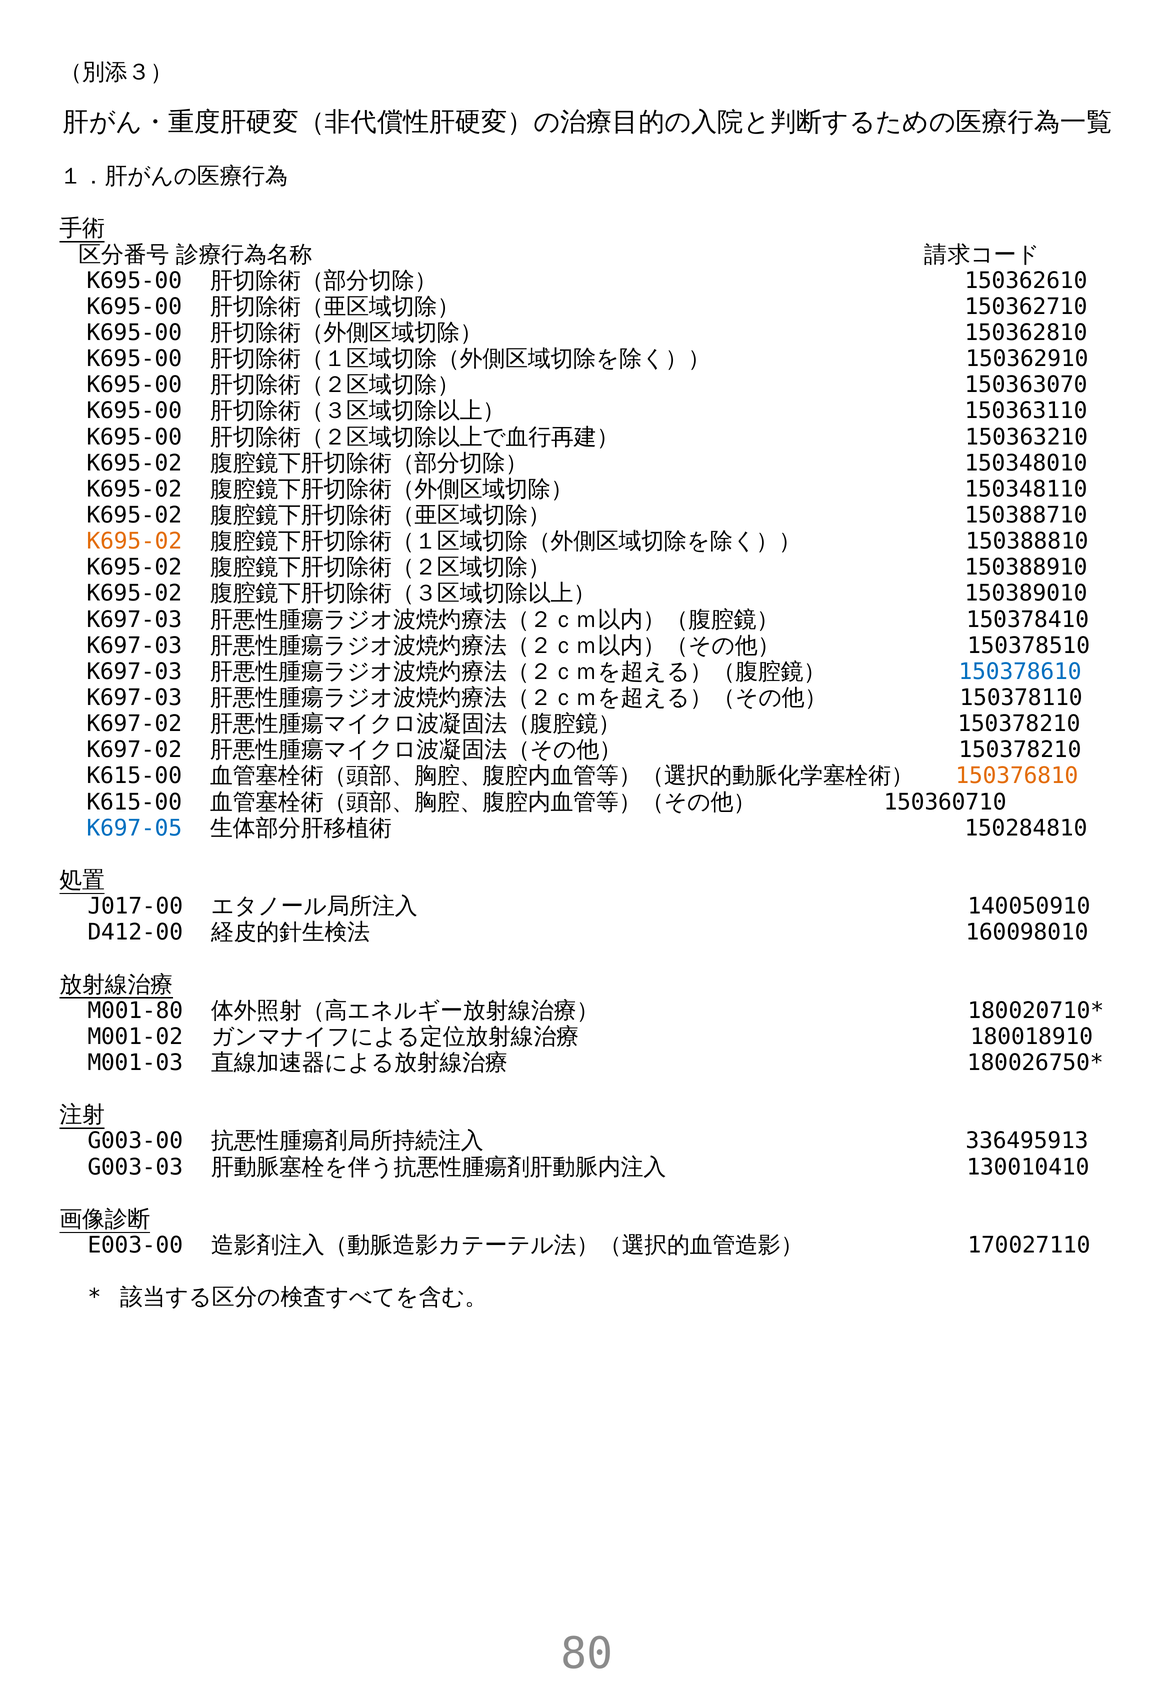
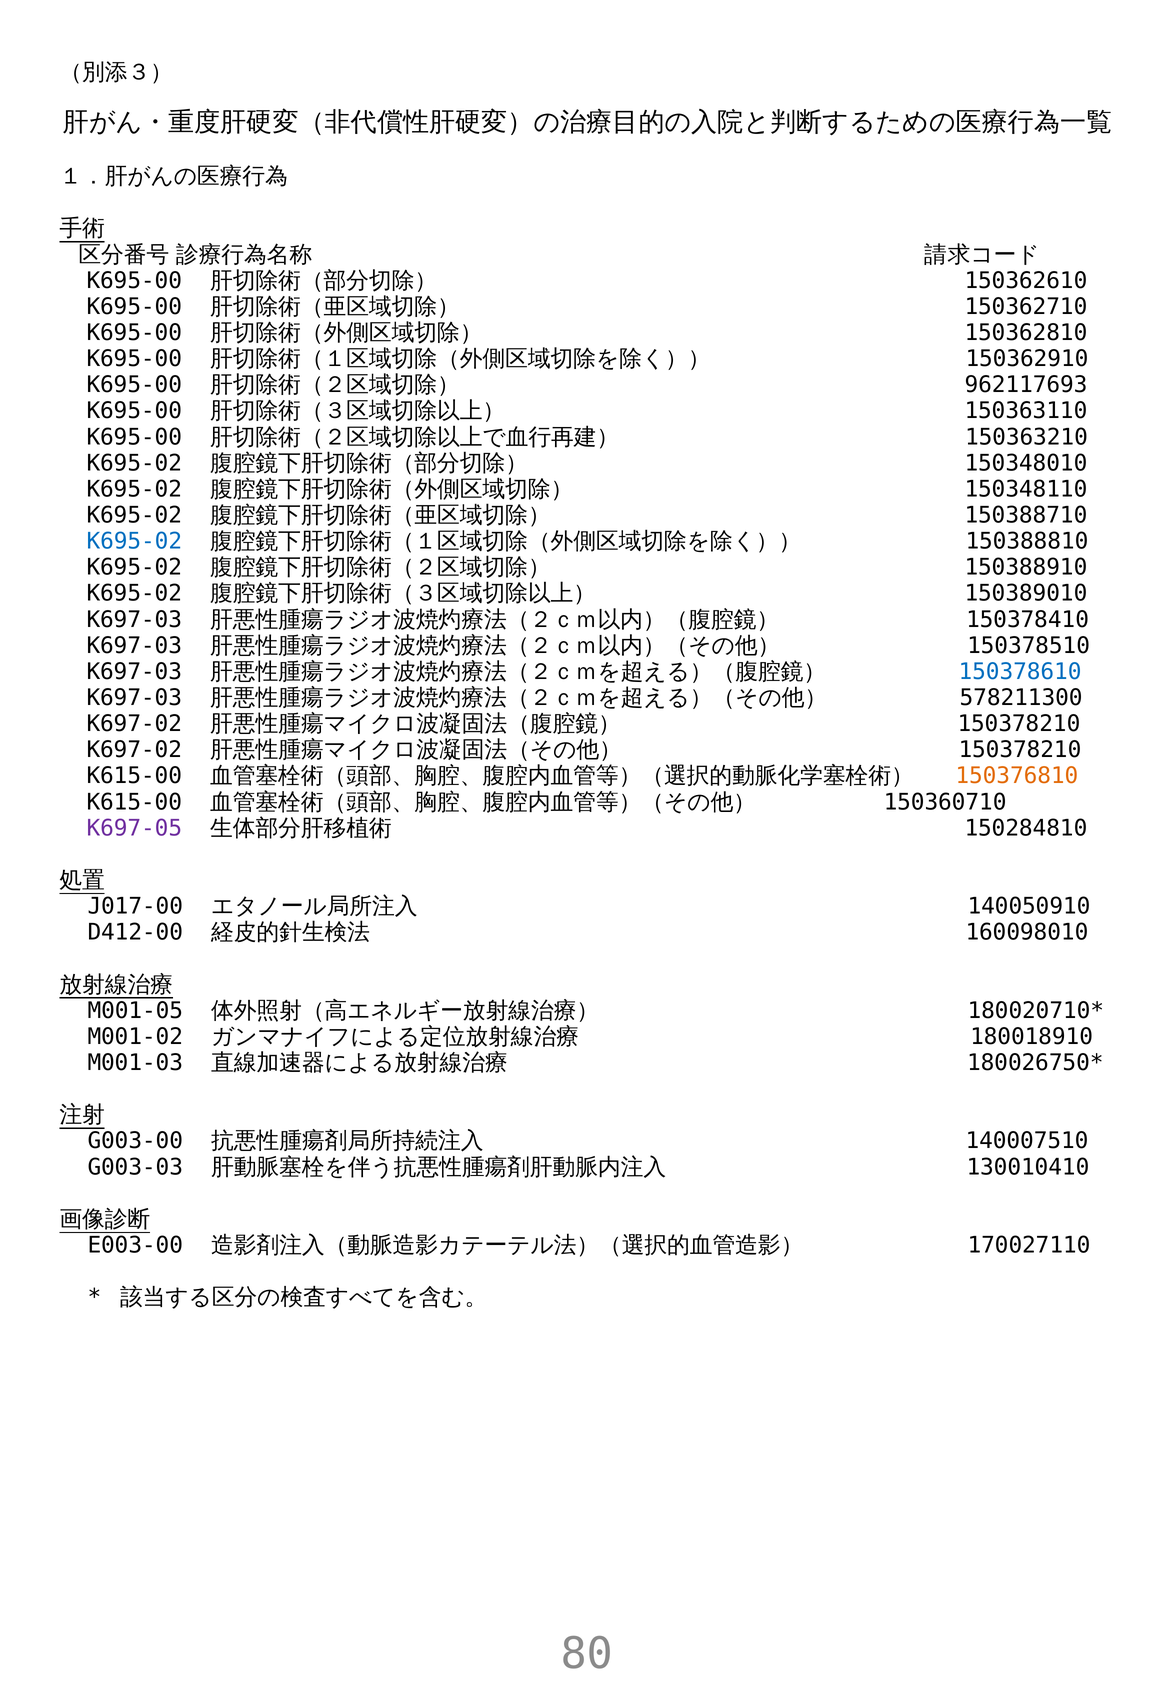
150363070: 150363070 -> 962117693
K695-02 at (134, 541) colour: orange -> blue
150378110: 150378110 -> 578211300
K697-05 colour: blue -> purple
M001-80: M001-80 -> M001-05
336495913: 336495913 -> 140007510
